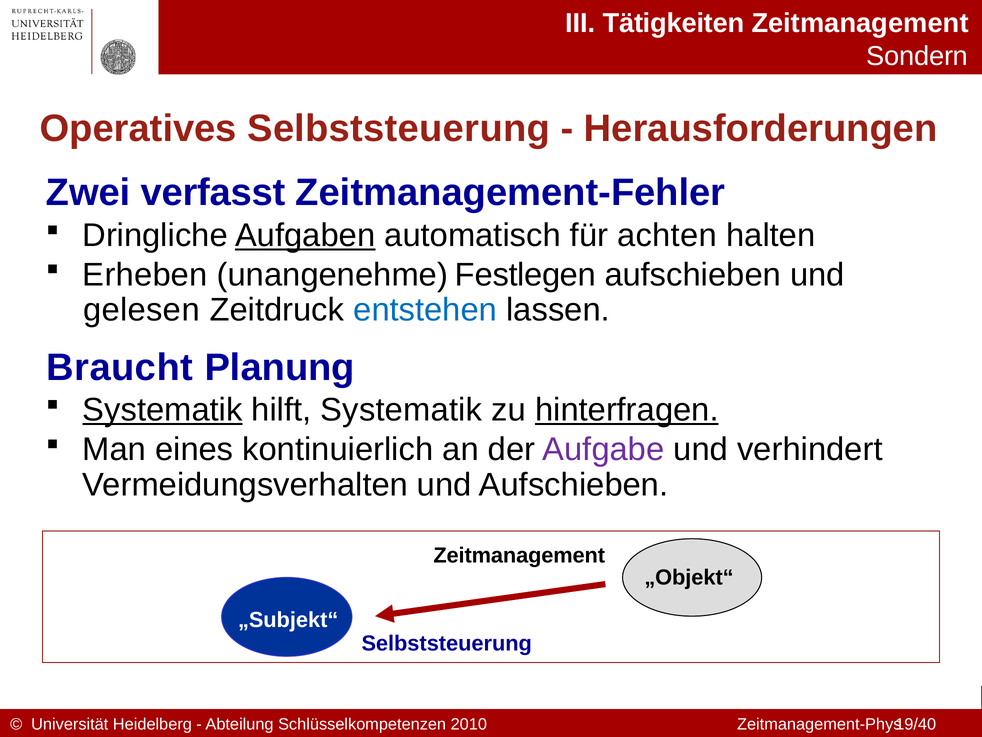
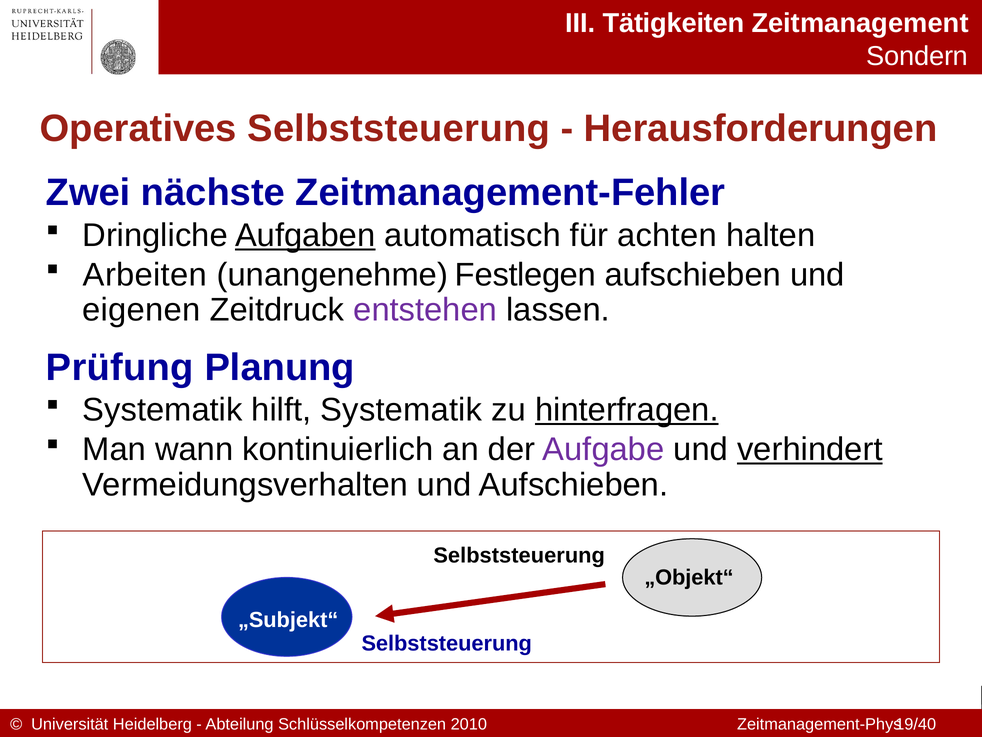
verfasst: verfasst -> nächste
Erheben: Erheben -> Arbeiten
gelesen: gelesen -> eigenen
entstehen colour: blue -> purple
Braucht: Braucht -> Prüfung
Systematik at (162, 410) underline: present -> none
eines: eines -> wann
verhindert underline: none -> present
Zeitmanagement at (519, 555): Zeitmanagement -> Selbststeuerung
